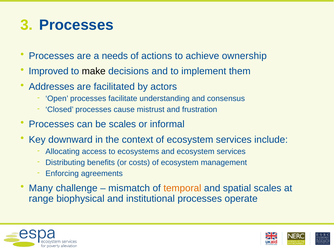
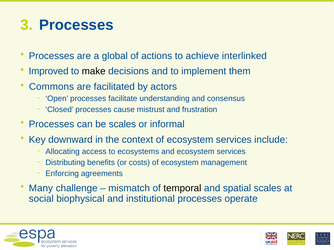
needs: needs -> global
ownership: ownership -> interlinked
Addresses: Addresses -> Commons
temporal colour: orange -> black
range: range -> social
